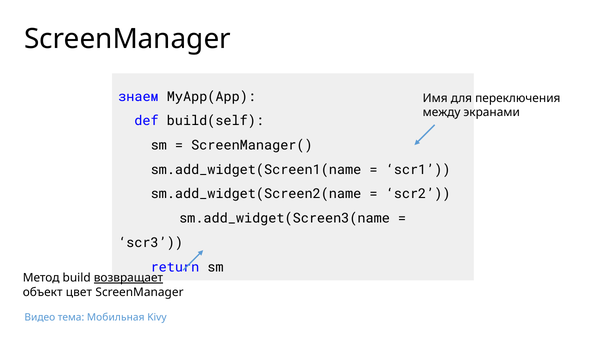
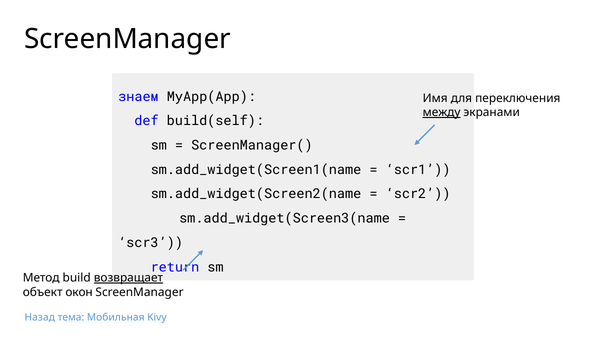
между underline: none -> present
цвет: цвет -> окон
Видео: Видео -> Назад
